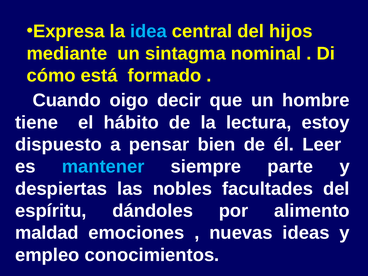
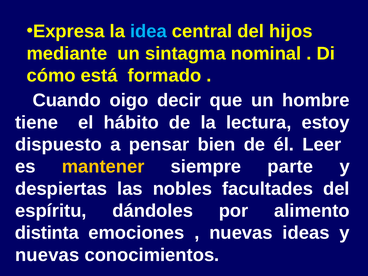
mantener colour: light blue -> yellow
maldad: maldad -> distinta
empleo at (47, 255): empleo -> nuevas
